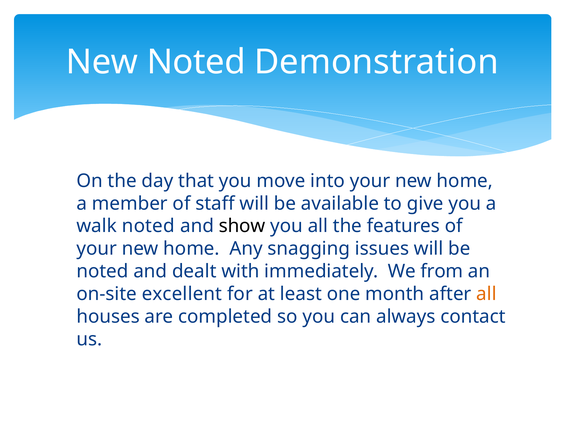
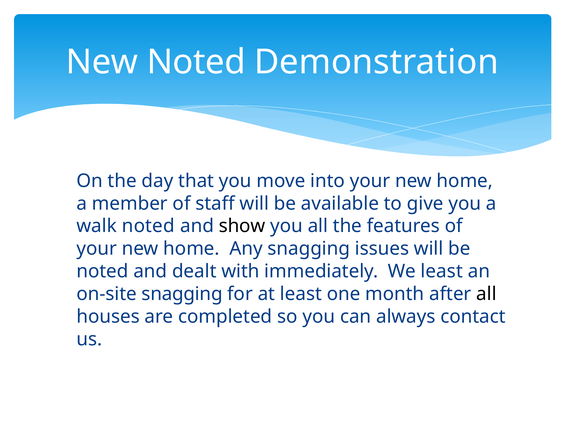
We from: from -> least
on-site excellent: excellent -> snagging
all at (486, 294) colour: orange -> black
